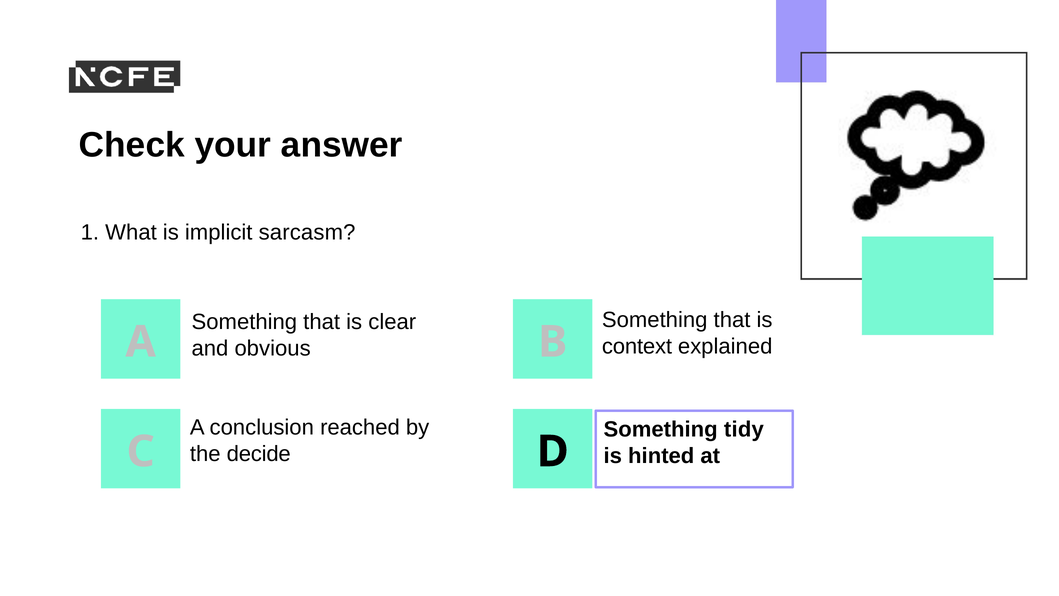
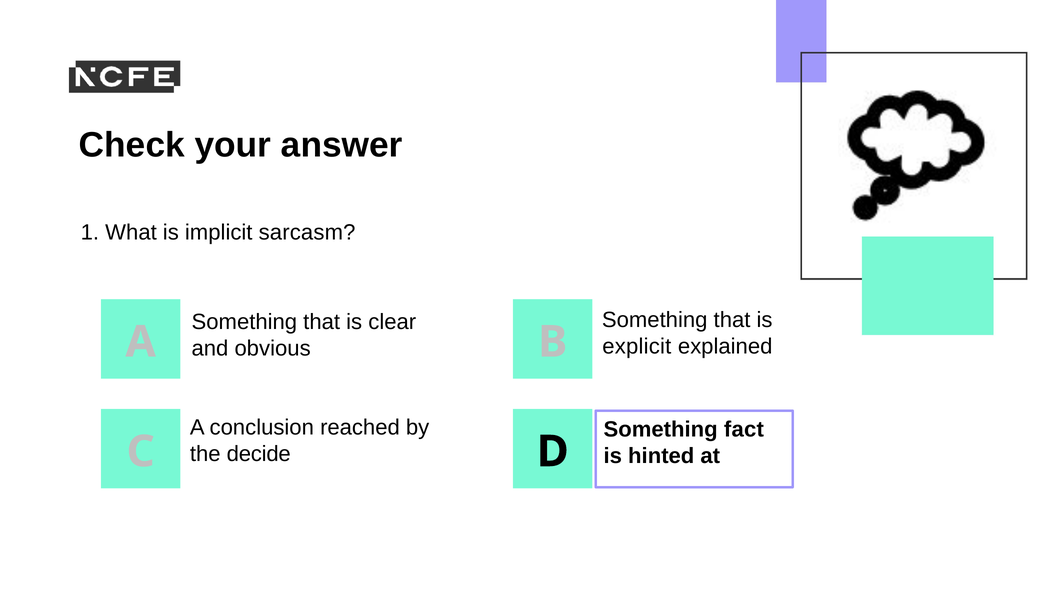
context: context -> explicit
tidy: tidy -> fact
